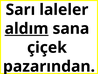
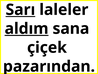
Sarı underline: none -> present
